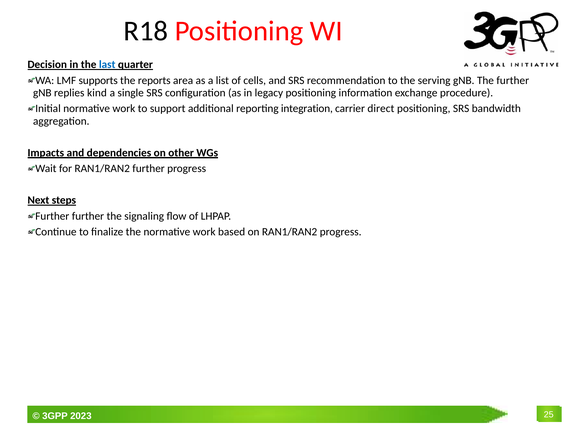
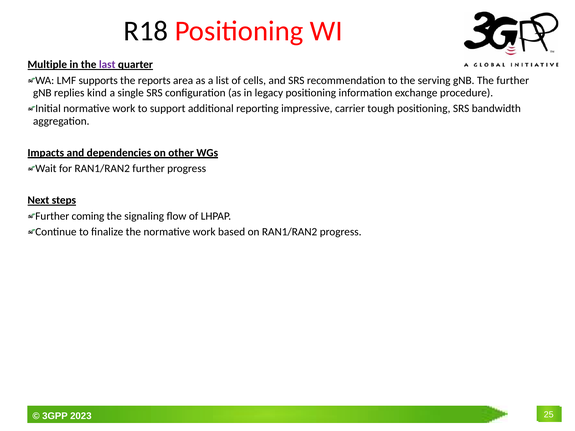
Decision: Decision -> Multiple
last colour: blue -> purple
integration: integration -> impressive
direct: direct -> tough
Further further: further -> coming
